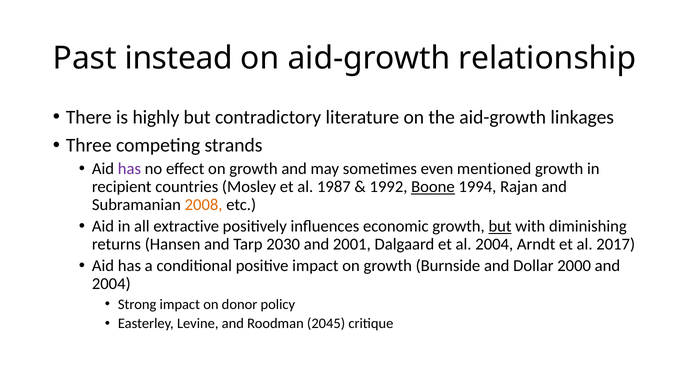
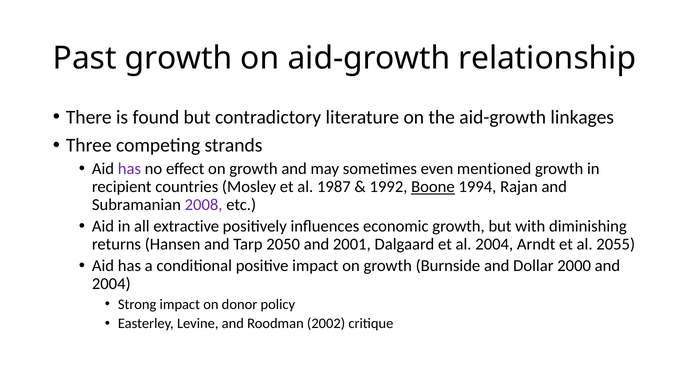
Past instead: instead -> growth
highly: highly -> found
2008 colour: orange -> purple
but at (500, 226) underline: present -> none
2030: 2030 -> 2050
2017: 2017 -> 2055
2045: 2045 -> 2002
